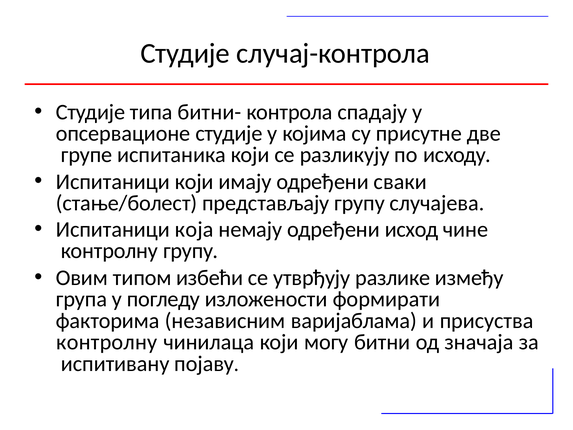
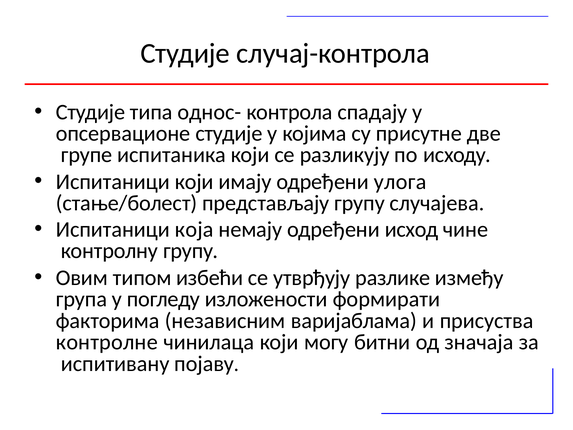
битни-: битни- -> однос-
сваки: сваки -> улога
контролну at (107, 342): контролну -> контролне
